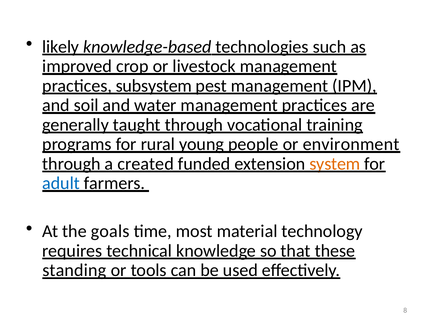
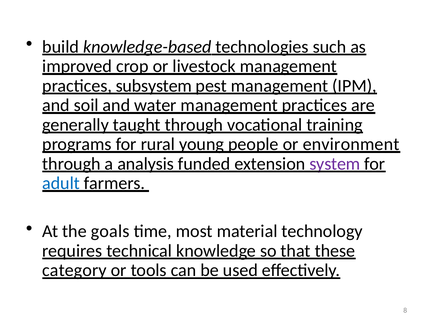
likely: likely -> build
created: created -> analysis
system colour: orange -> purple
standing: standing -> category
